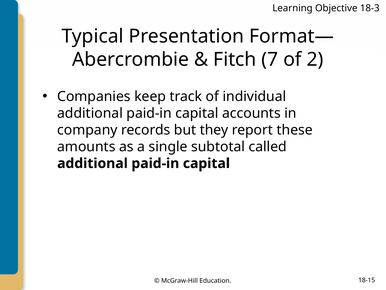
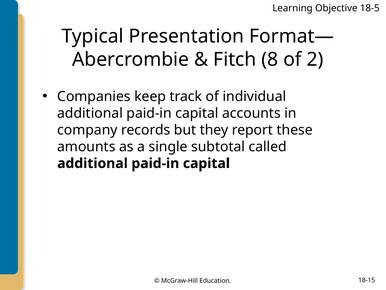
18-3: 18-3 -> 18-5
7: 7 -> 8
